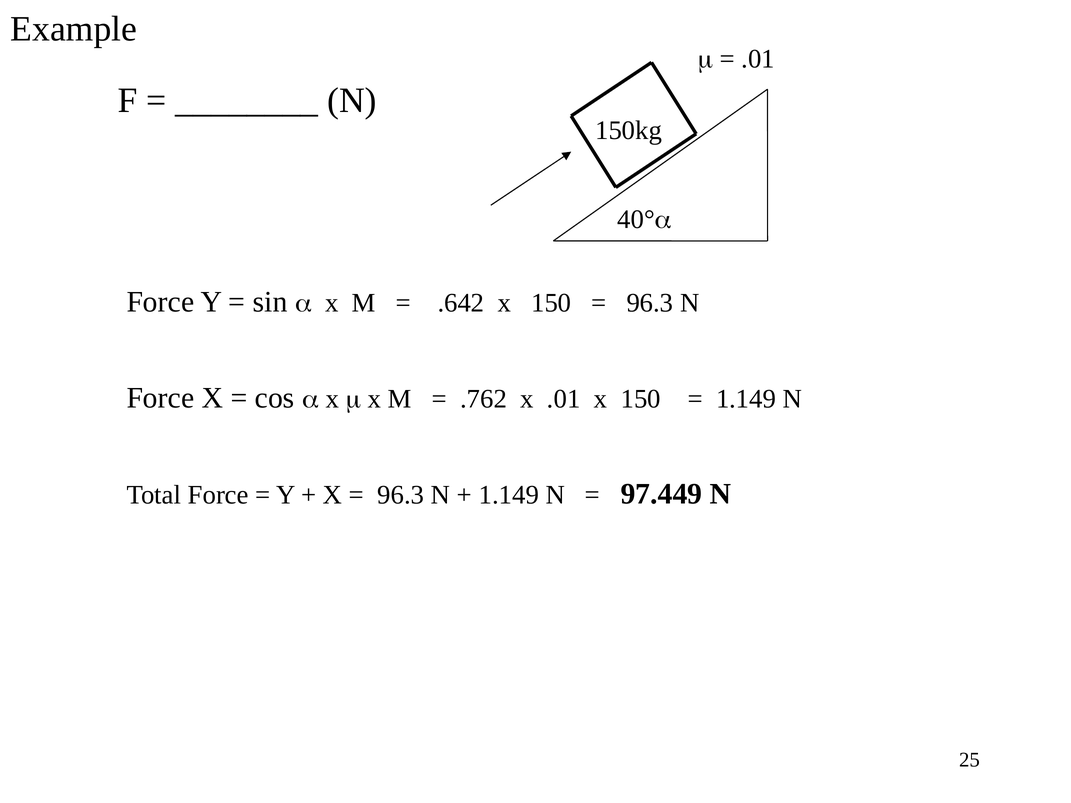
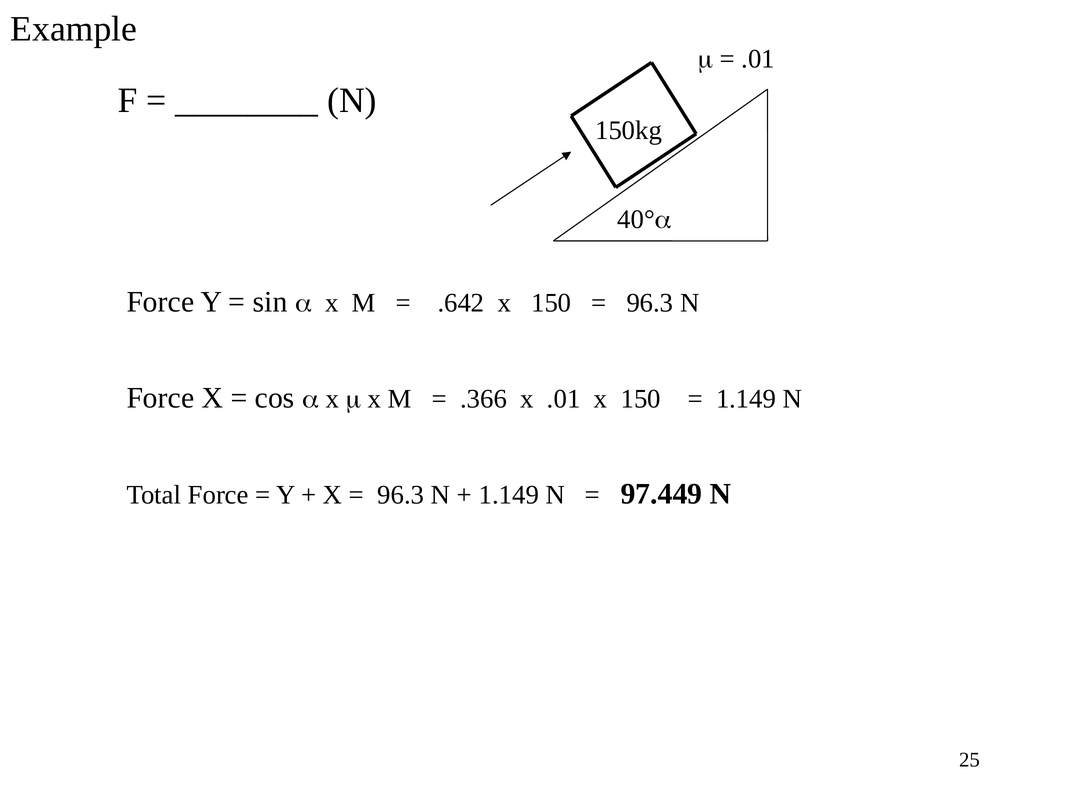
.762: .762 -> .366
